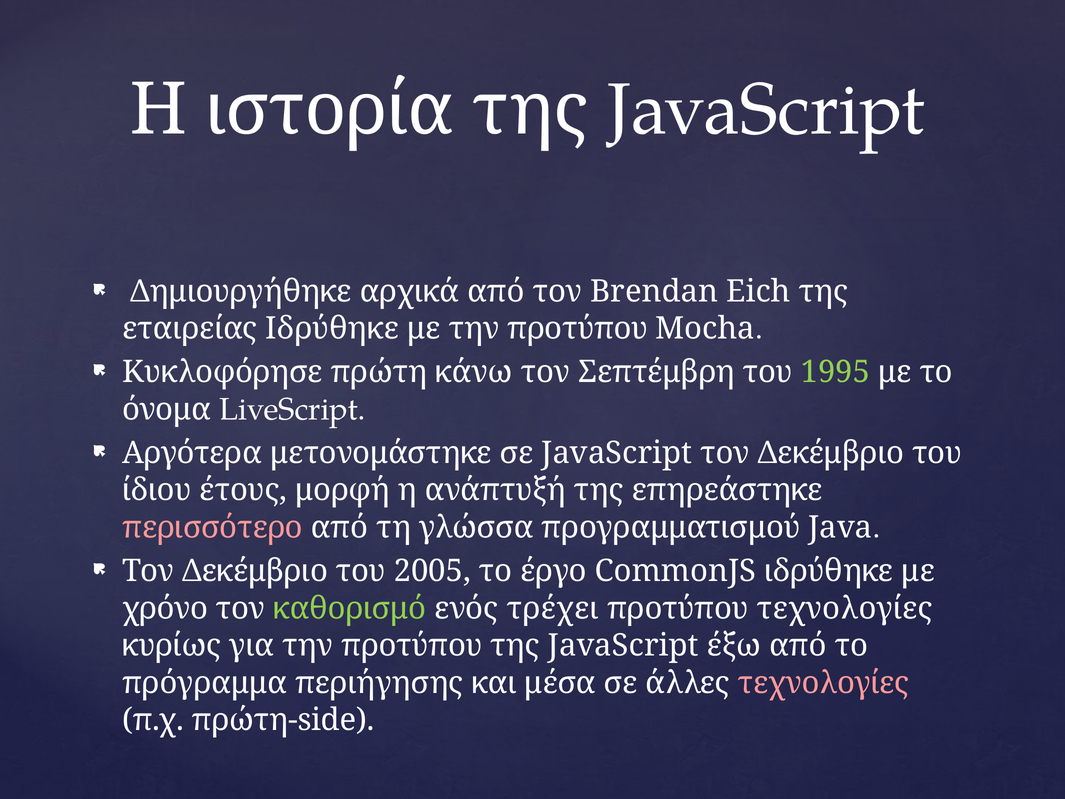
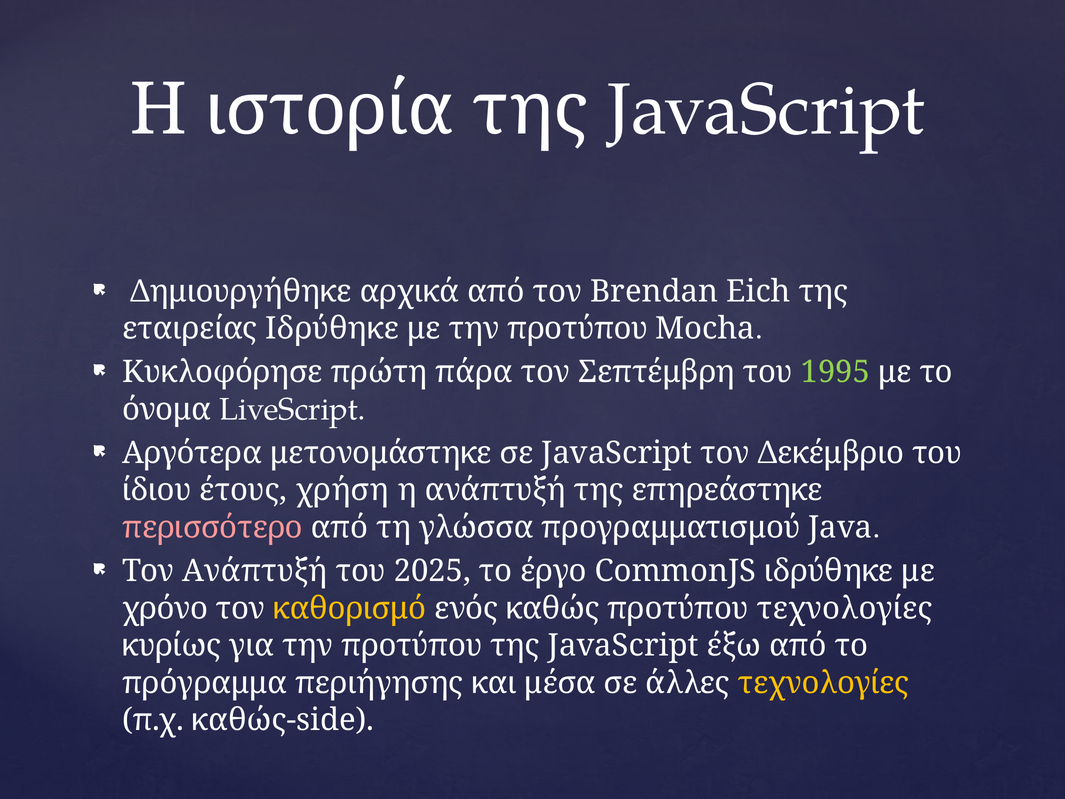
κάνω: κάνω -> πάρα
μορφή: μορφή -> χρήση
Δεκέμβριο at (255, 571): Δεκέμβριο -> Ανάπτυξή
2005: 2005 -> 2025
καθορισμό colour: light green -> yellow
τρέχει: τρέχει -> καθώς
τεχνολογίες at (824, 683) colour: pink -> yellow
πρώτη-side: πρώτη-side -> καθώς-side
